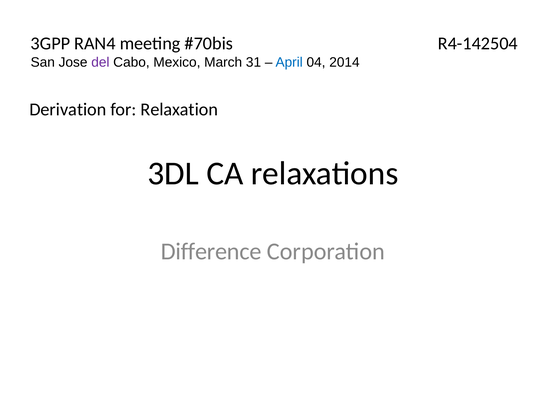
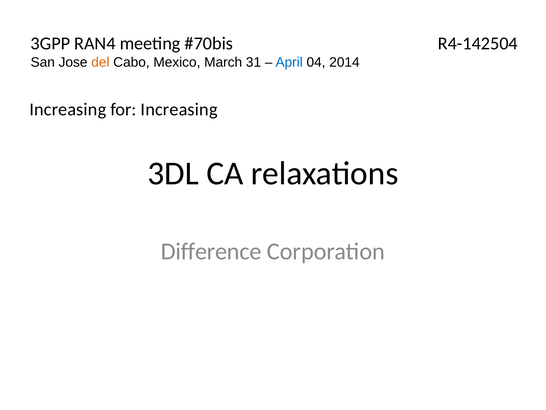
del colour: purple -> orange
Derivation at (68, 109): Derivation -> Increasing
for Relaxation: Relaxation -> Increasing
